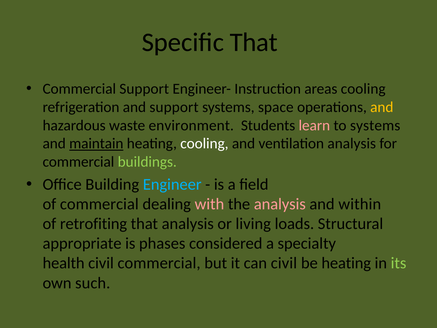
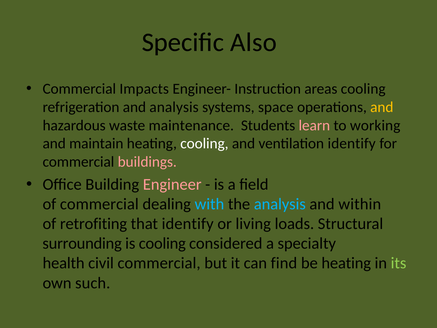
Specific That: That -> Also
Commercial Support: Support -> Impacts
and support: support -> analysis
environment: environment -> maintenance
to systems: systems -> working
maintain underline: present -> none
ventilation analysis: analysis -> identify
buildings colour: light green -> pink
Engineer colour: light blue -> pink
with colour: pink -> light blue
analysis at (280, 204) colour: pink -> light blue
that analysis: analysis -> identify
appropriate: appropriate -> surrounding
is phases: phases -> cooling
can civil: civil -> find
